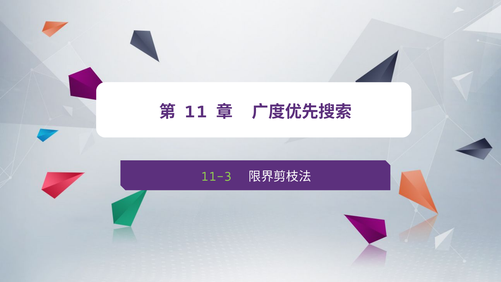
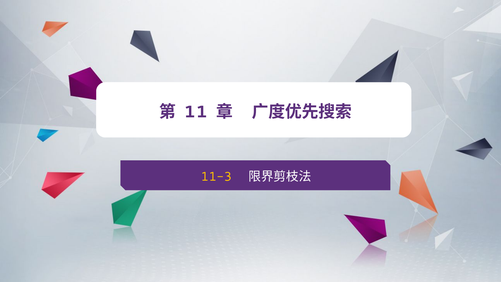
11-3 colour: light green -> yellow
